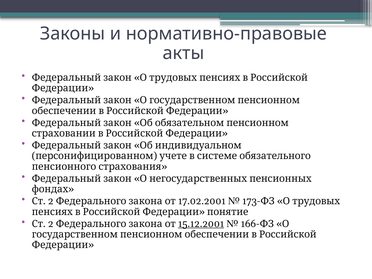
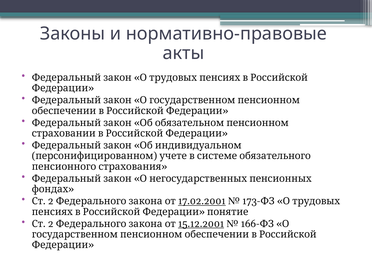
17.02.2001 underline: none -> present
